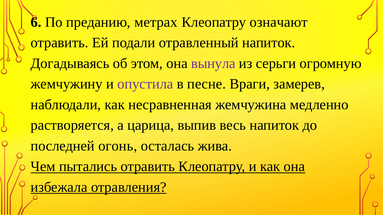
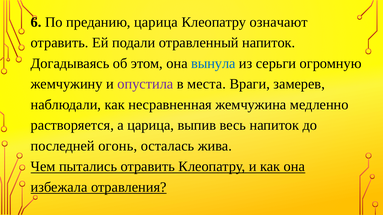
преданию метрах: метрах -> царица
вынула colour: purple -> blue
песне: песне -> места
